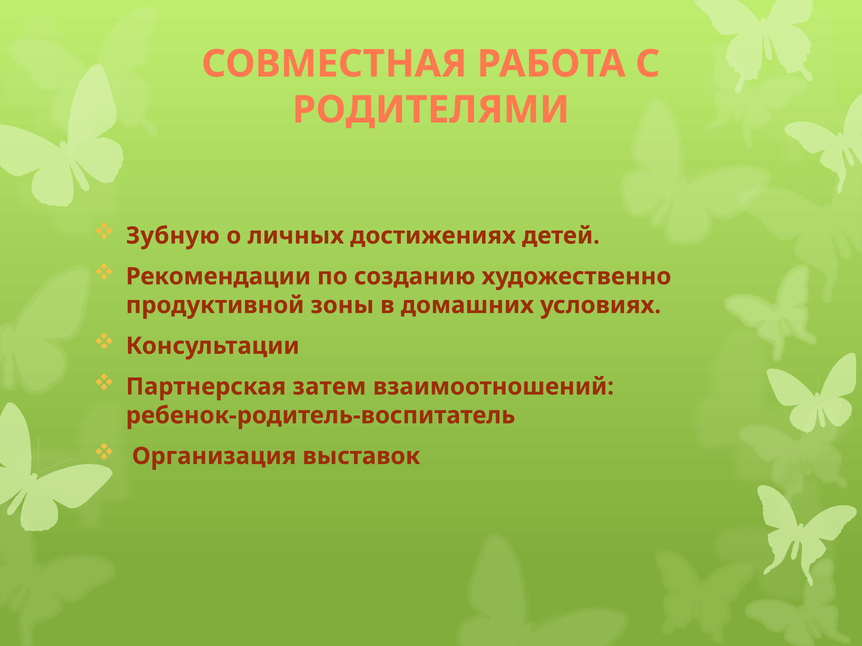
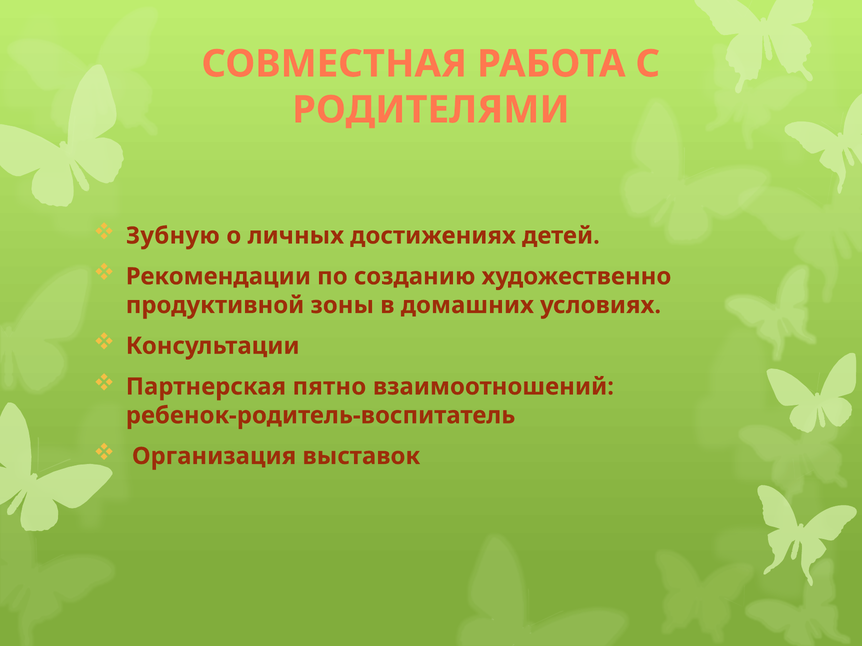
затем: затем -> пятно
